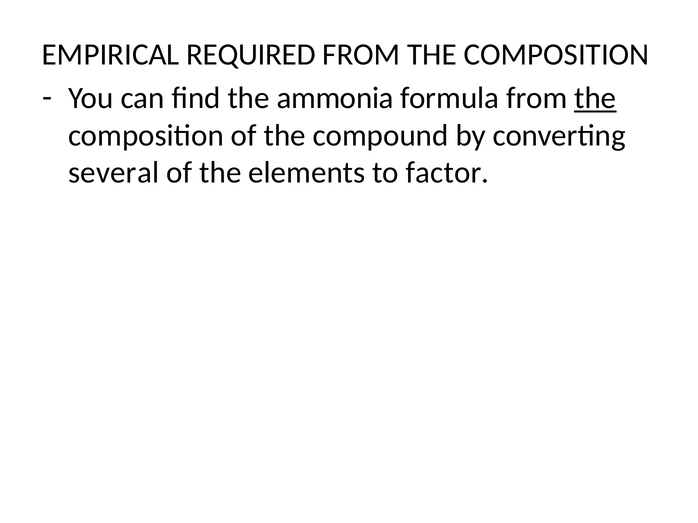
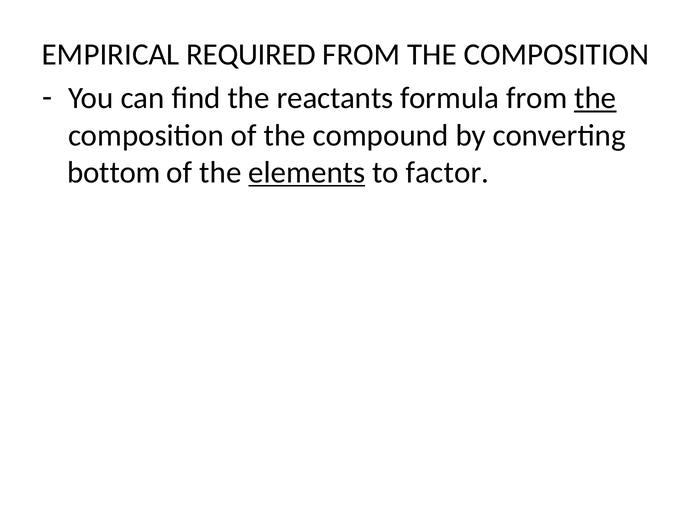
ammonia: ammonia -> reactants
several: several -> bottom
elements underline: none -> present
